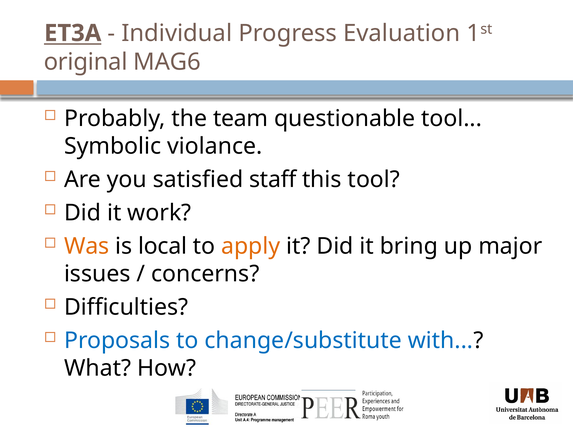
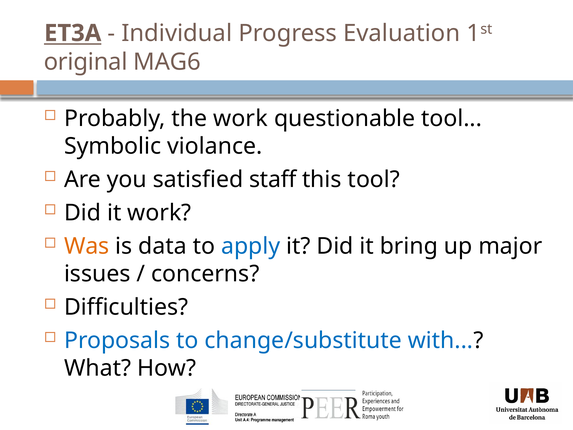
the team: team -> work
local: local -> data
apply colour: orange -> blue
